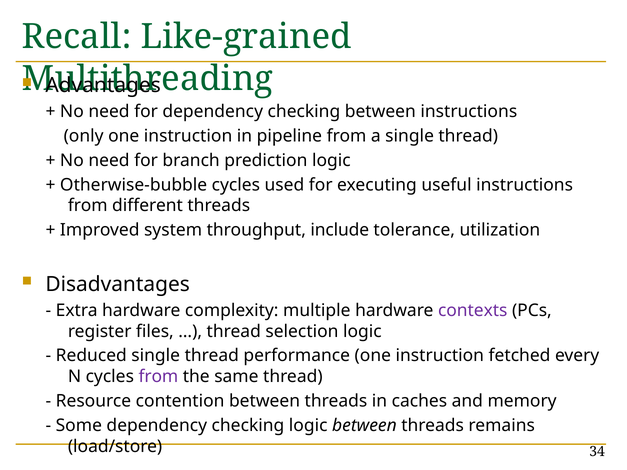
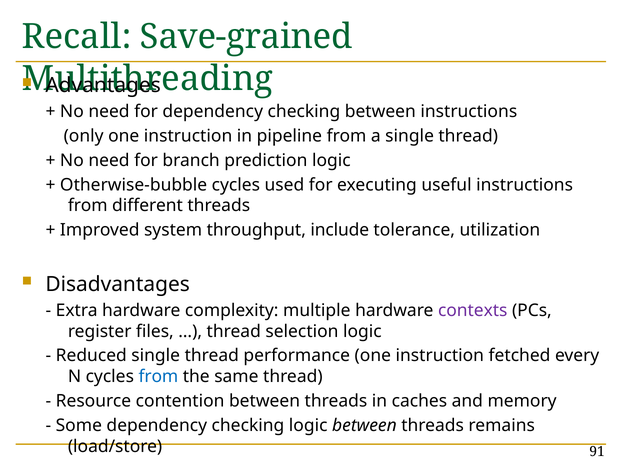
Like-grained: Like-grained -> Save-grained
from at (158, 377) colour: purple -> blue
34: 34 -> 91
